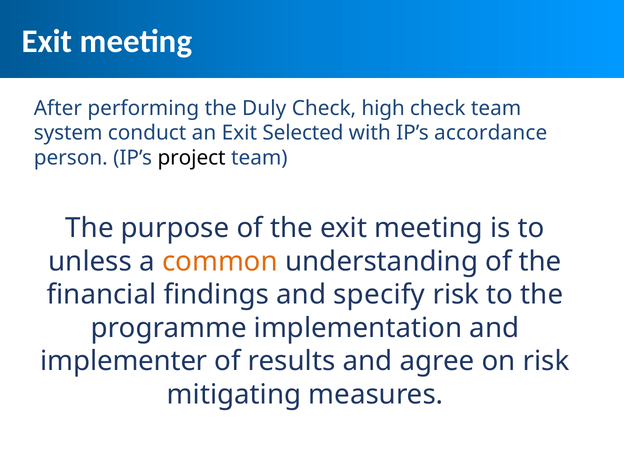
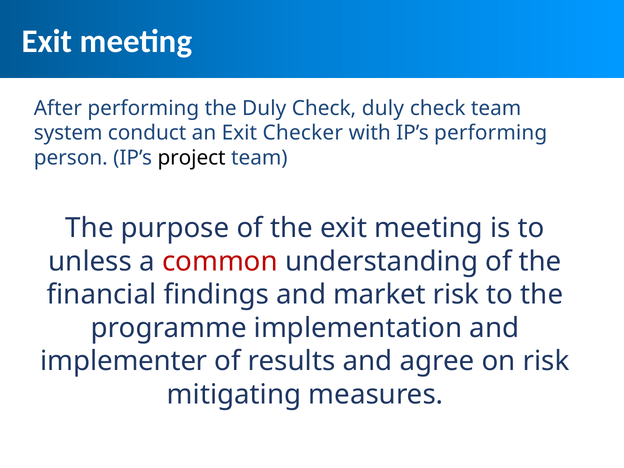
Check high: high -> duly
Selected: Selected -> Checker
IP’s accordance: accordance -> performing
common colour: orange -> red
specify: specify -> market
